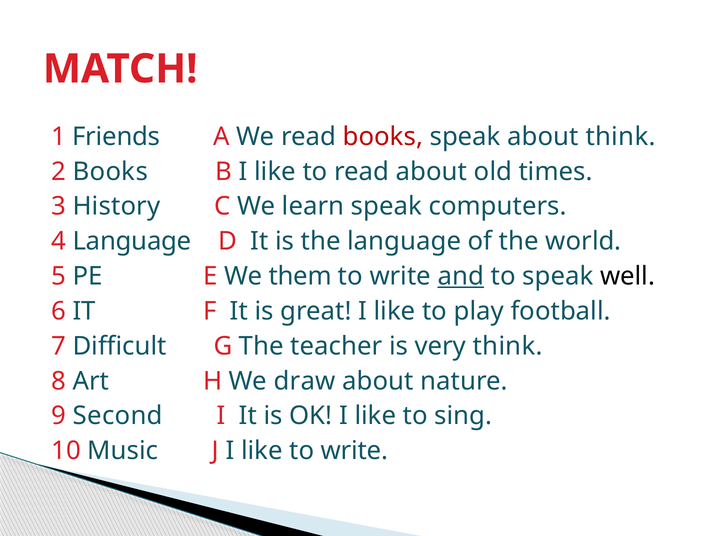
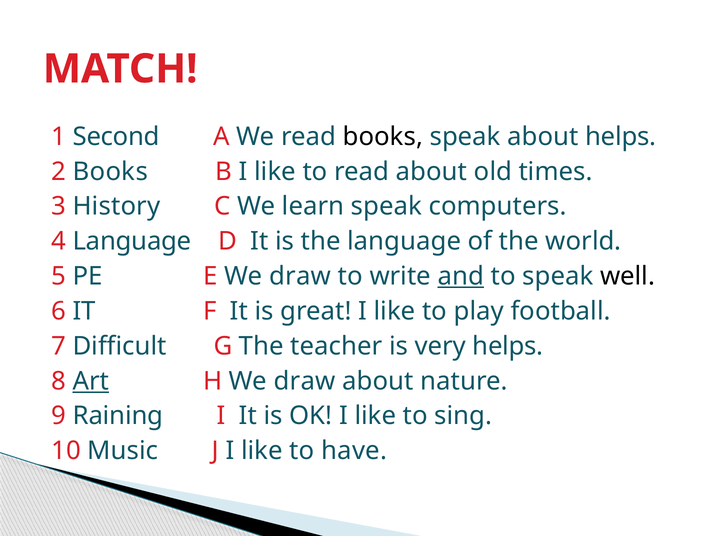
Friends: Friends -> Second
books at (383, 136) colour: red -> black
about think: think -> helps
E We them: them -> draw
very think: think -> helps
Art underline: none -> present
Second: Second -> Raining
like to write: write -> have
